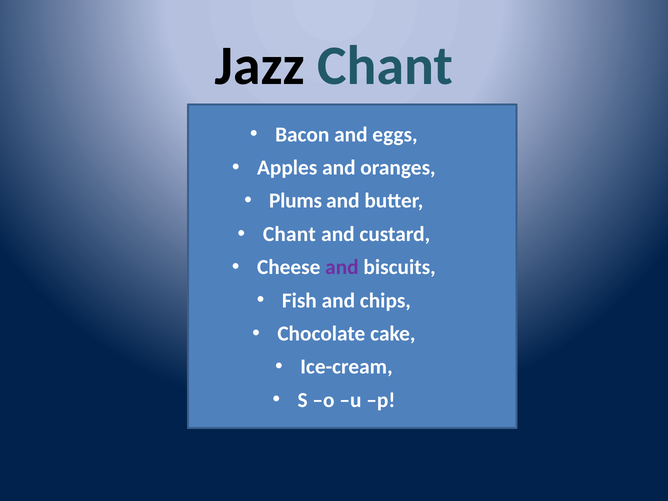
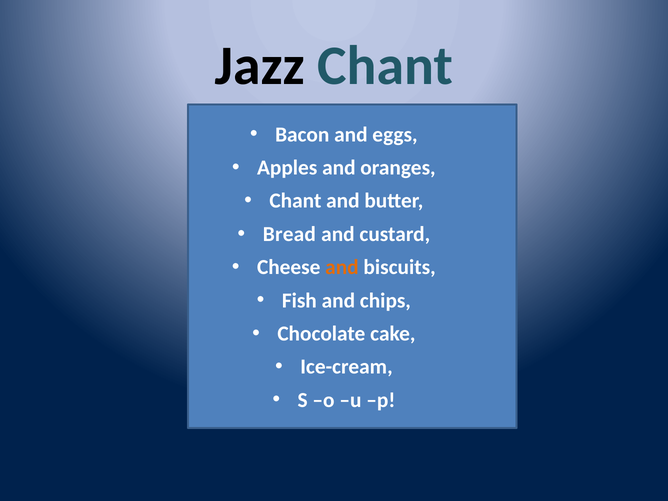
Plums at (296, 201): Plums -> Chant
Chant at (289, 234): Chant -> Bread
and at (342, 267) colour: purple -> orange
